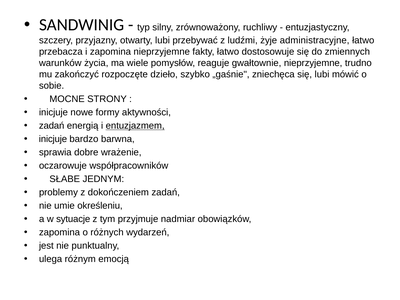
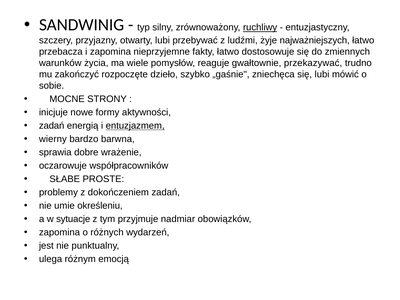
ruchliwy underline: none -> present
administracyjne: administracyjne -> najważniejszych
gwałtownie nieprzyjemne: nieprzyjemne -> przekazywać
inicjuje at (53, 139): inicjuje -> wierny
JEDNYM: JEDNYM -> PROSTE
